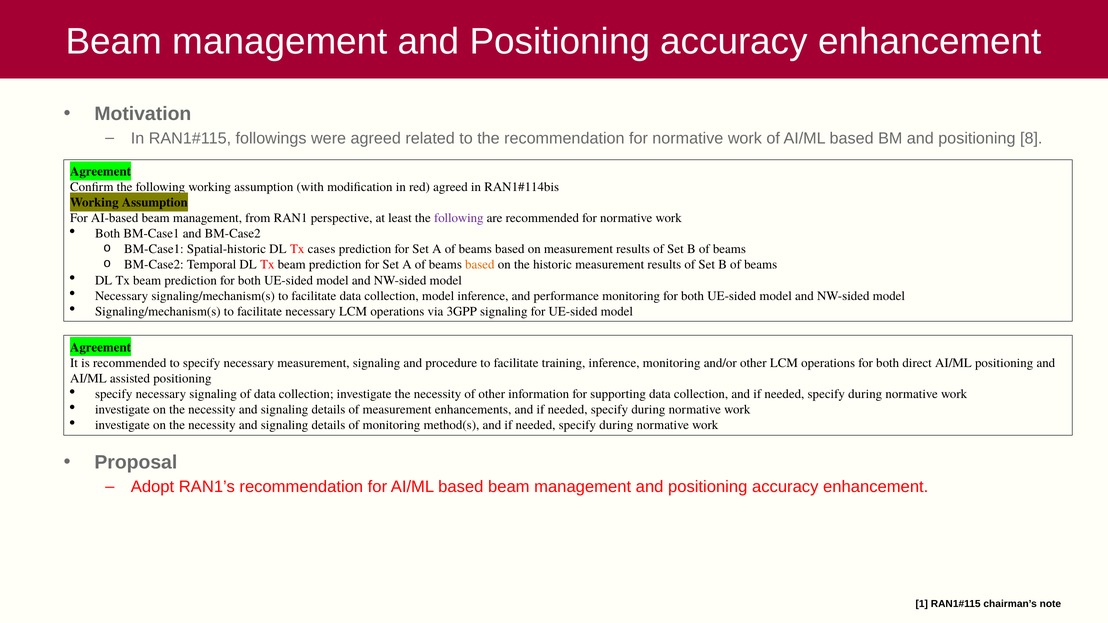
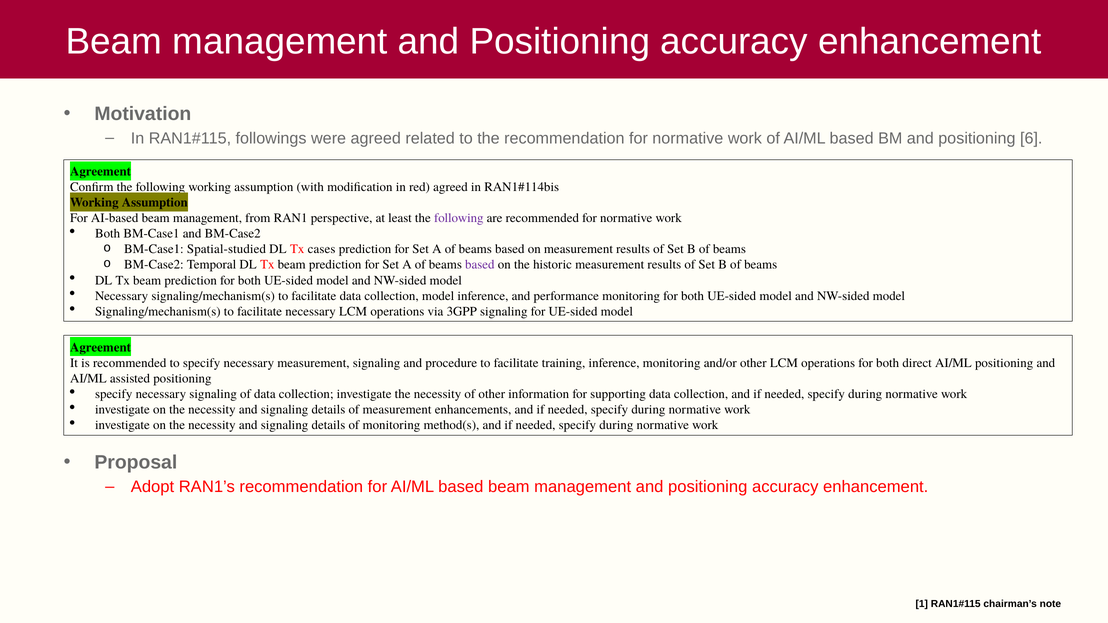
8: 8 -> 6
Spatial-historic: Spatial-historic -> Spatial-studied
based at (480, 265) colour: orange -> purple
